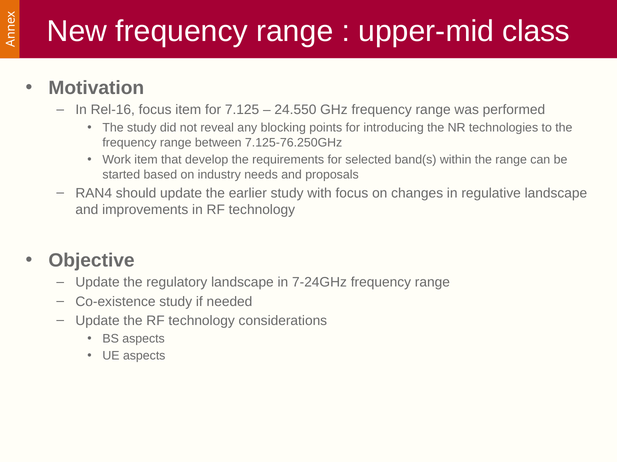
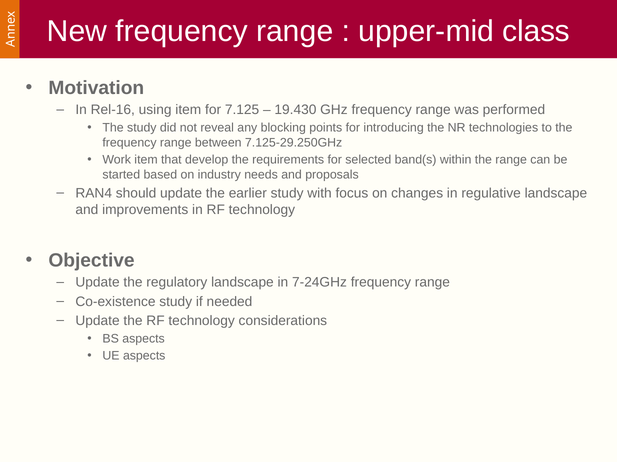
Rel-16 focus: focus -> using
24.550: 24.550 -> 19.430
7.125-76.250GHz: 7.125-76.250GHz -> 7.125-29.250GHz
